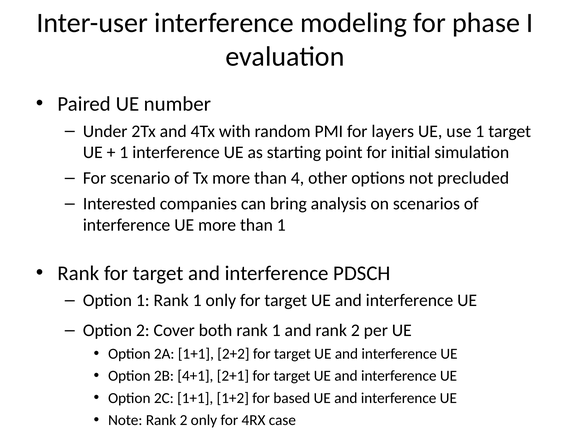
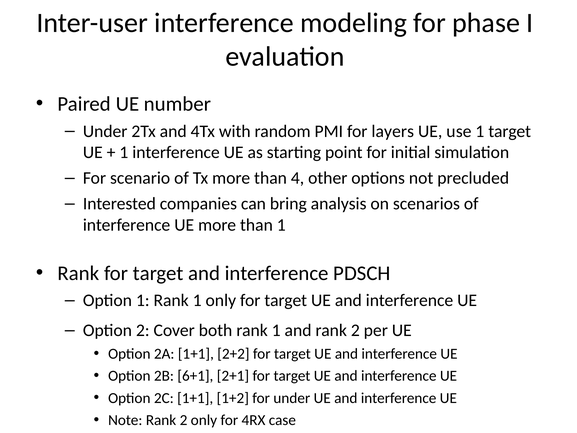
4+1: 4+1 -> 6+1
for based: based -> under
